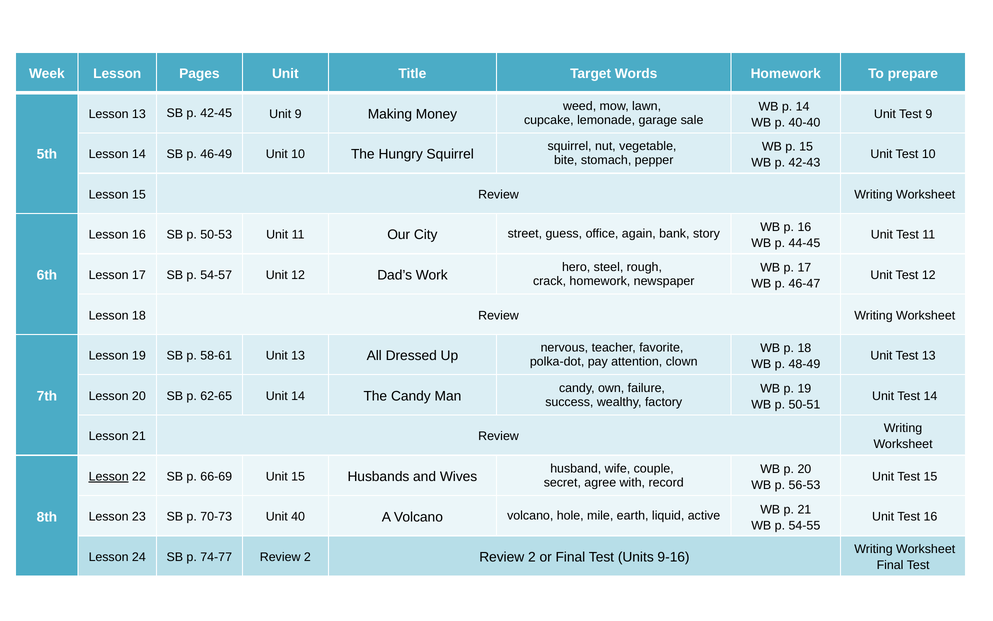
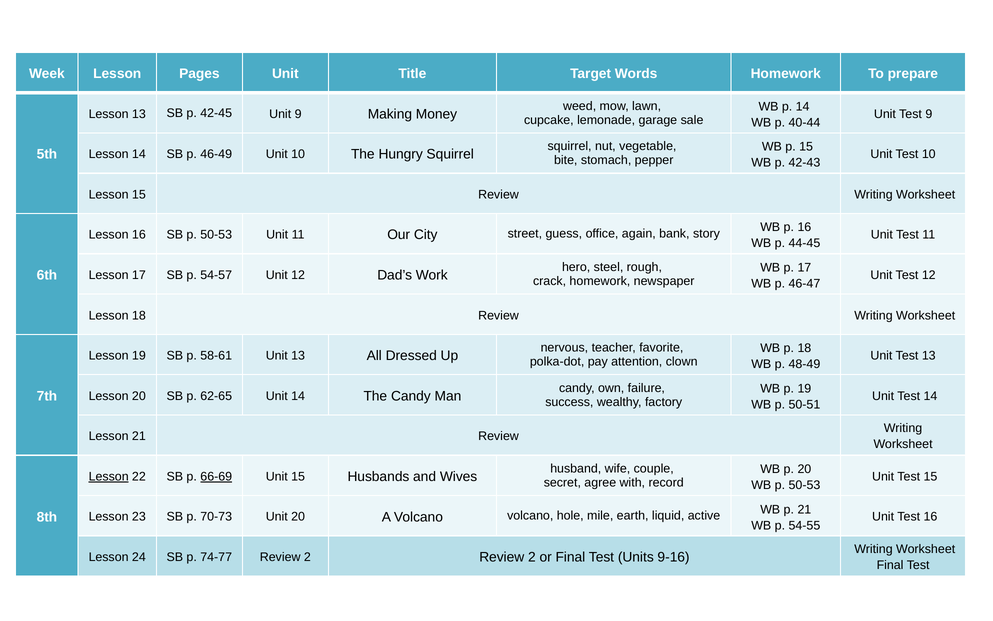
40-40: 40-40 -> 40-44
66-69 underline: none -> present
WB p 56-53: 56-53 -> 50-53
Unit 40: 40 -> 20
